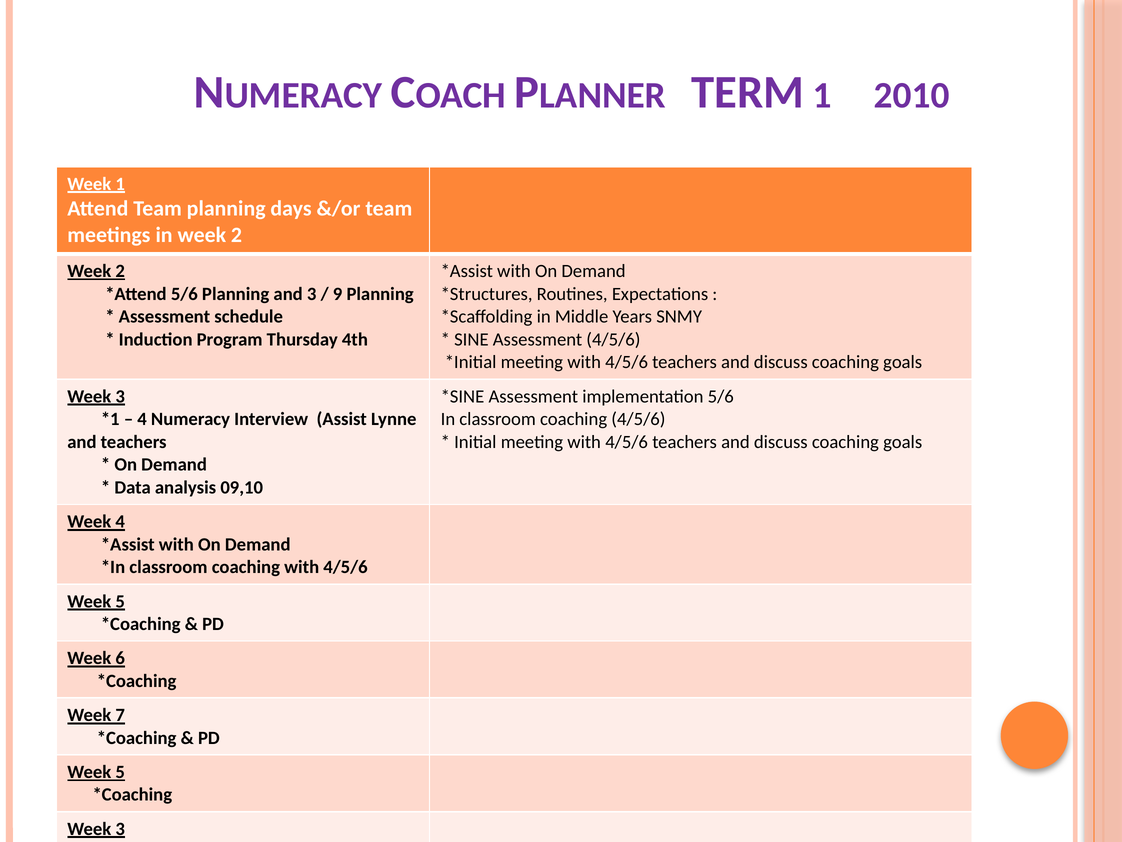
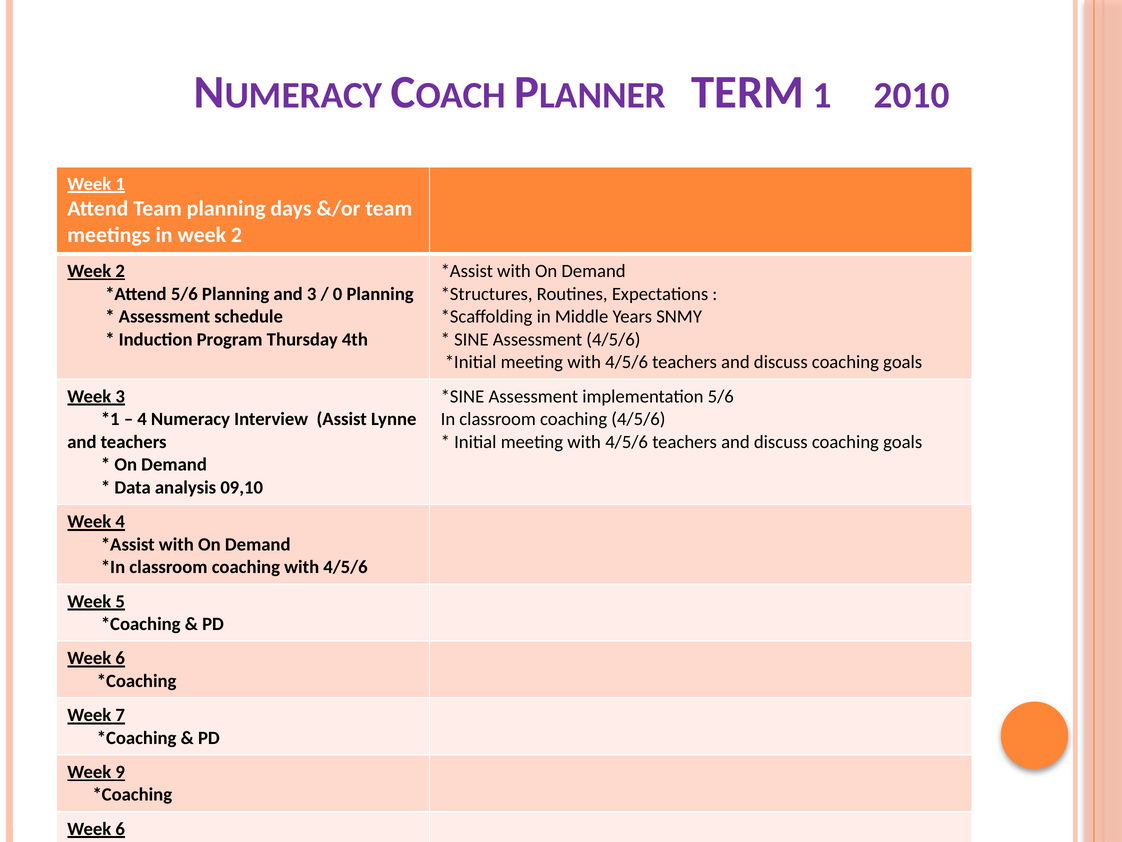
9: 9 -> 0
5 at (120, 772): 5 -> 9
3 at (120, 828): 3 -> 6
